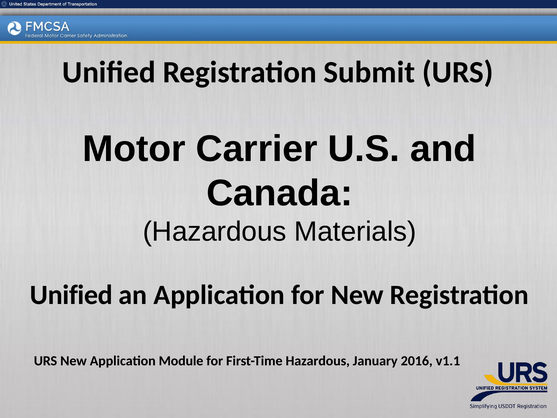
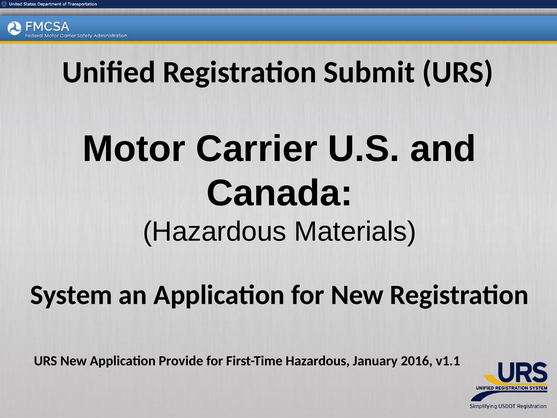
Unified at (71, 295): Unified -> System
Module: Module -> Provide
